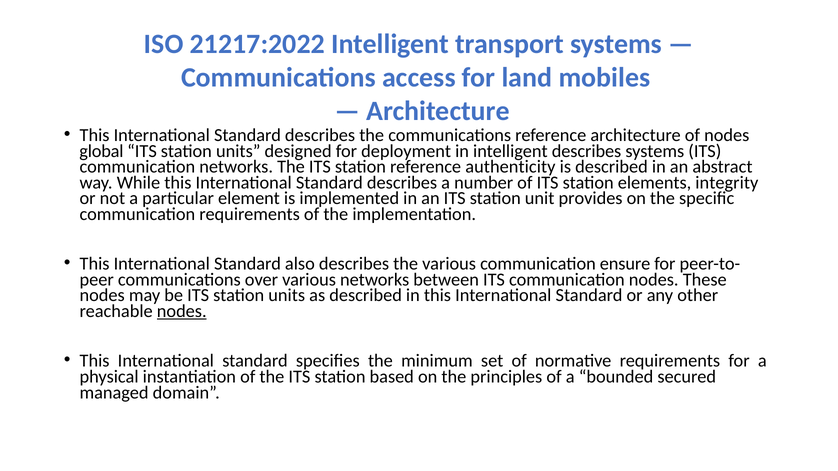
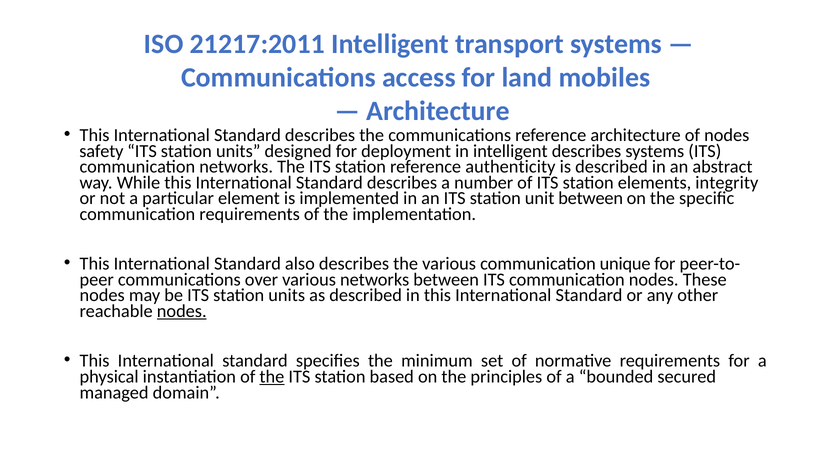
21217:2022: 21217:2022 -> 21217:2011
global: global -> safety
unit provides: provides -> between
ensure: ensure -> unique
the at (272, 377) underline: none -> present
